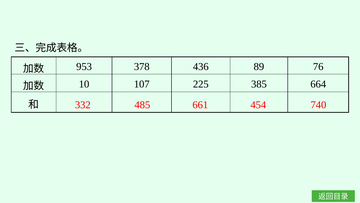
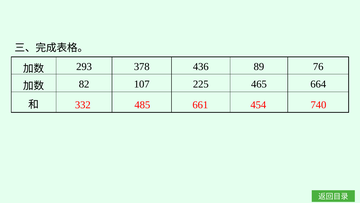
953: 953 -> 293
10: 10 -> 82
385: 385 -> 465
